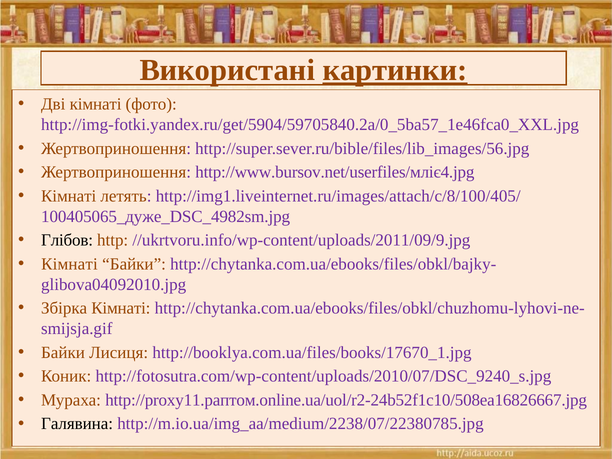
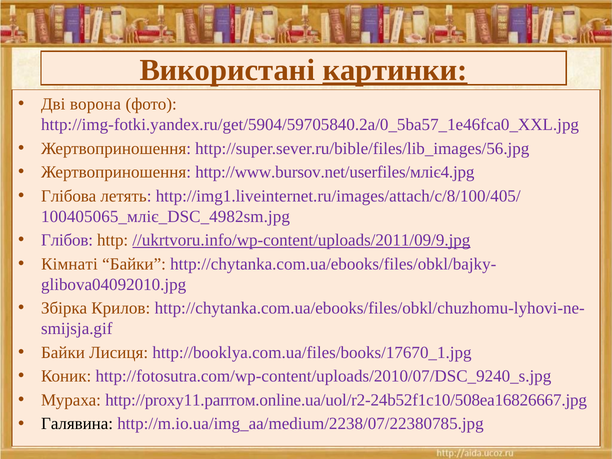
Дві кімнаті: кімнаті -> ворона
Кімнаті at (69, 196): Кімнаті -> Глібова
100405065_дуже_DSC_4982sm.jpg: 100405065_дуже_DSC_4982sm.jpg -> 100405065_мліє_DSC_4982sm.jpg
Глібов colour: black -> purple
//ukrtvoru.info/wp-content/uploads/2011/09/9.jpg underline: none -> present
Збірка Кімнаті: Кімнаті -> Крилов
